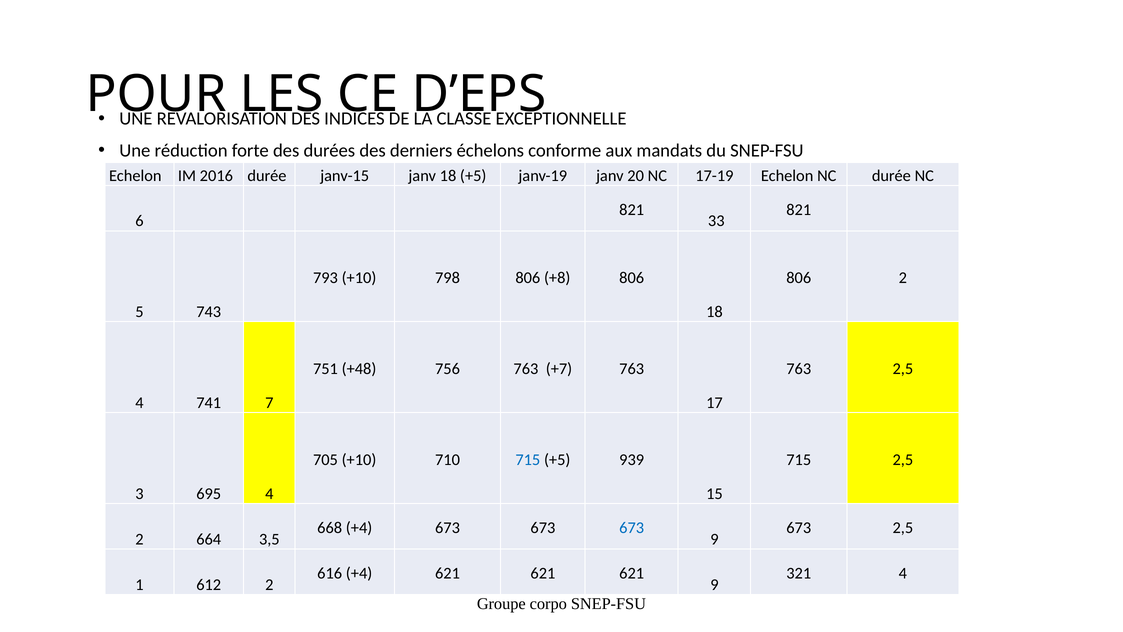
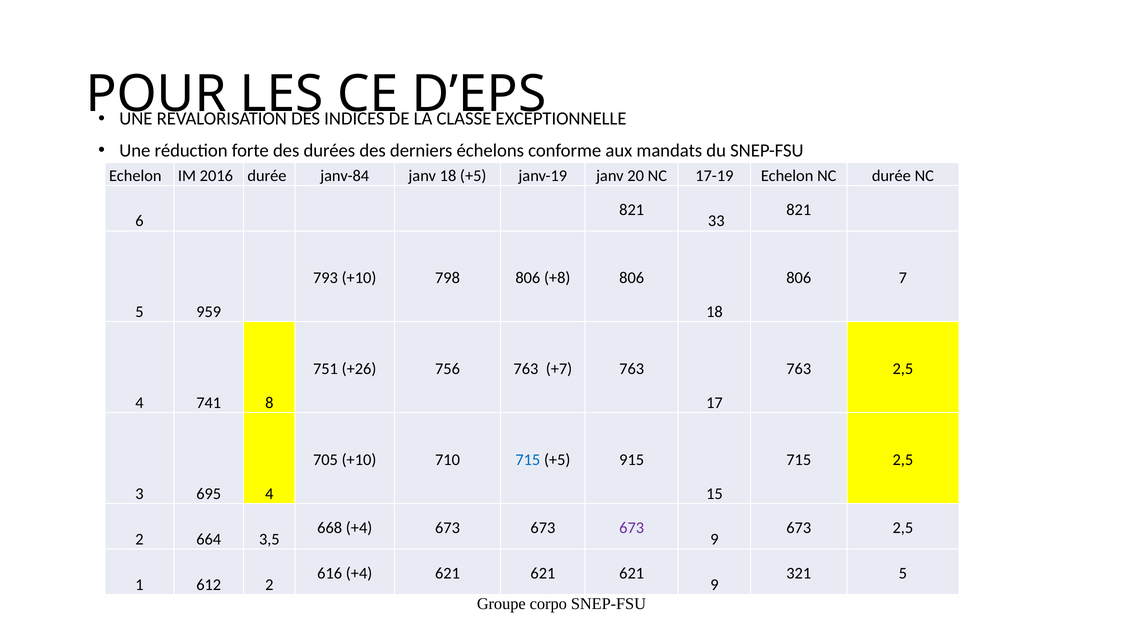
janv-15: janv-15 -> janv-84
806 2: 2 -> 7
743: 743 -> 959
+48: +48 -> +26
7: 7 -> 8
939: 939 -> 915
673 at (632, 528) colour: blue -> purple
321 4: 4 -> 5
